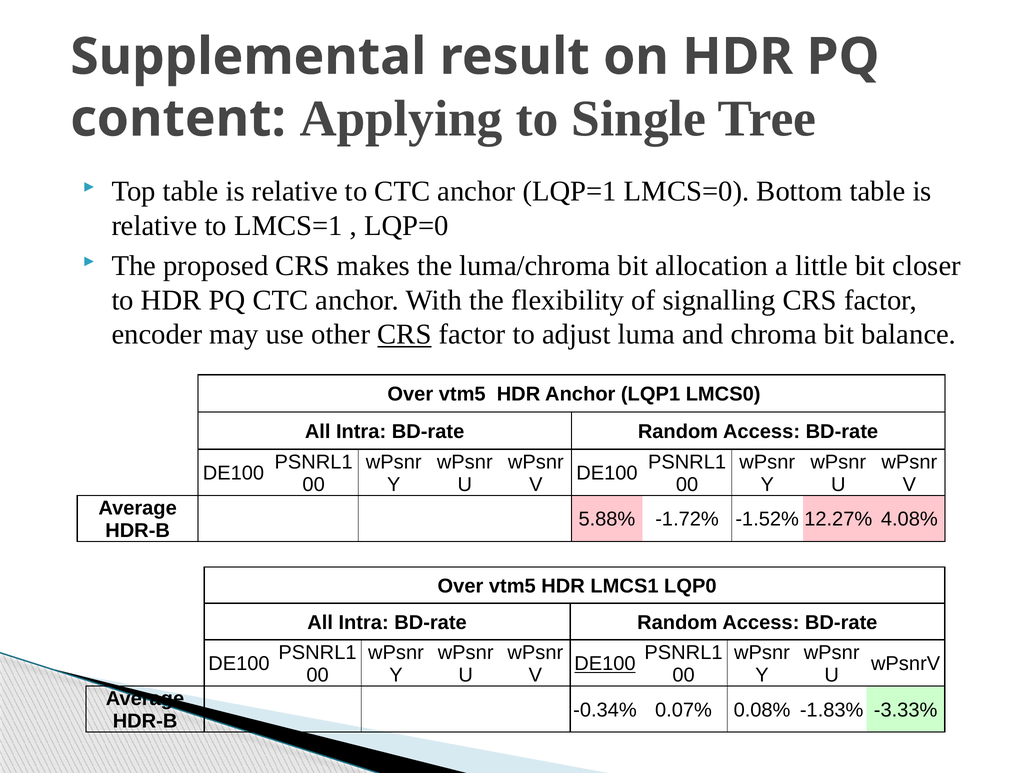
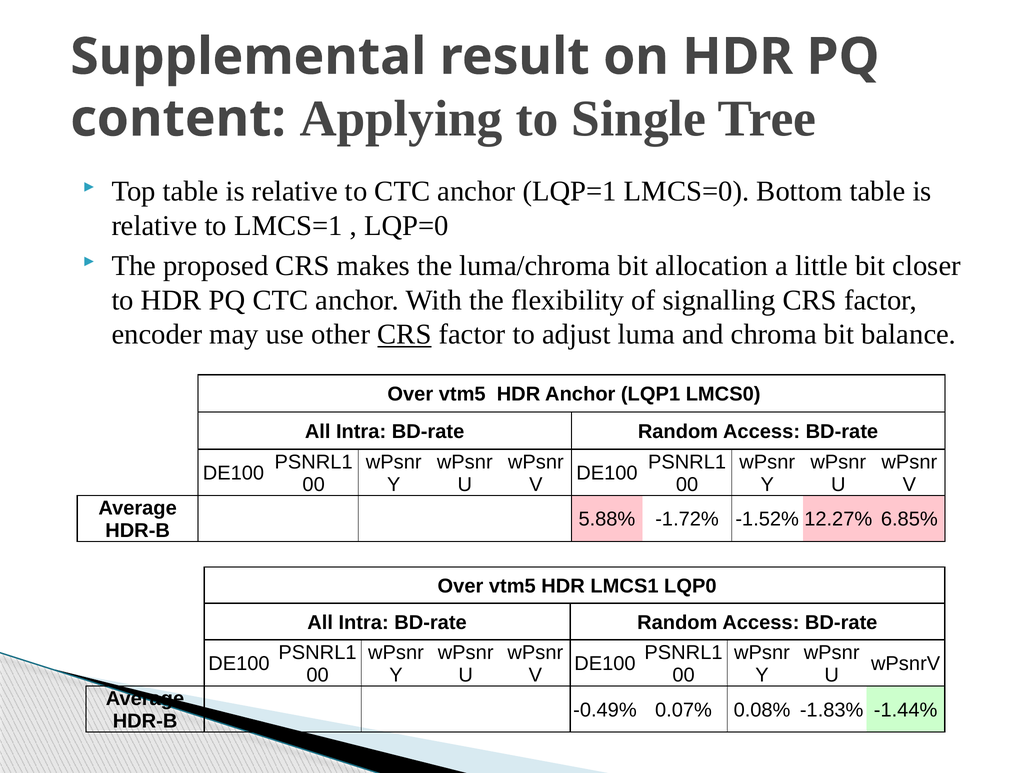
4.08%: 4.08% -> 6.85%
DE100 at (605, 664) underline: present -> none
-0.34%: -0.34% -> -0.49%
-3.33%: -3.33% -> -1.44%
